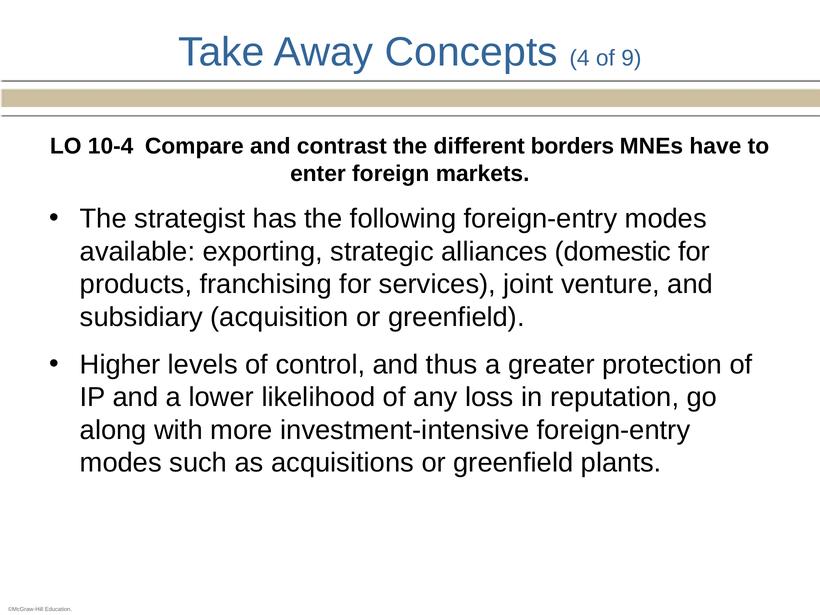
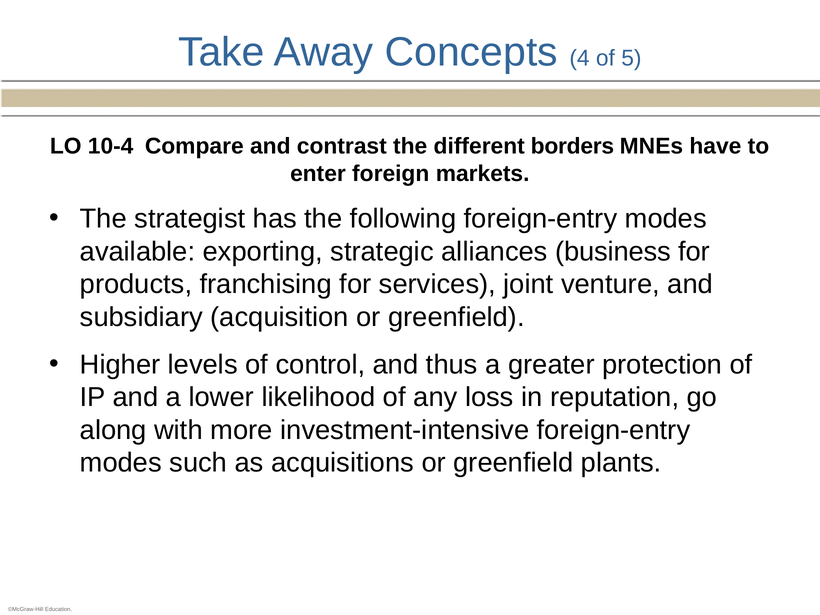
9: 9 -> 5
domestic: domestic -> business
